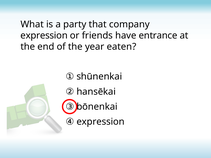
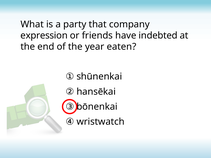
entrance: entrance -> indebted
④ expression: expression -> wristwatch
